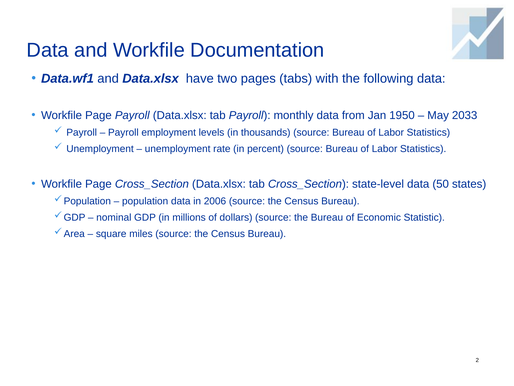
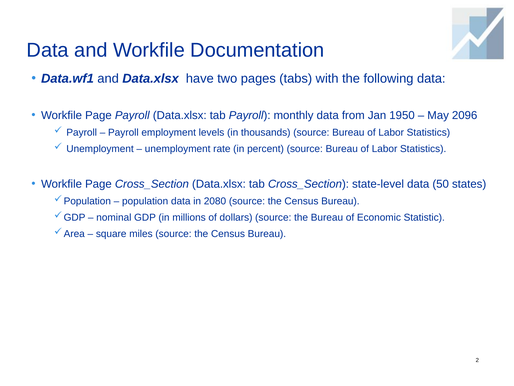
2033: 2033 -> 2096
2006: 2006 -> 2080
